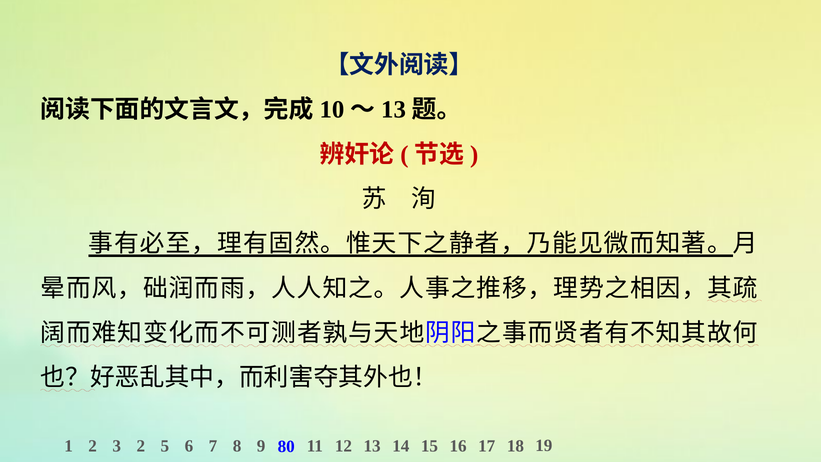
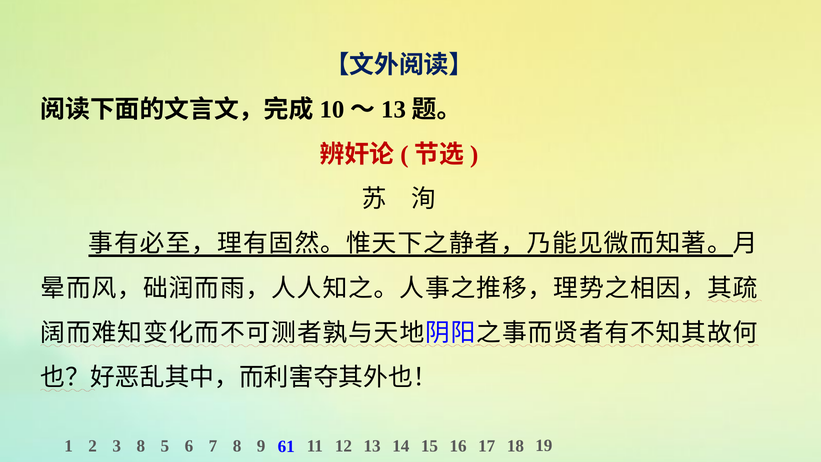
3 2: 2 -> 8
80: 80 -> 61
